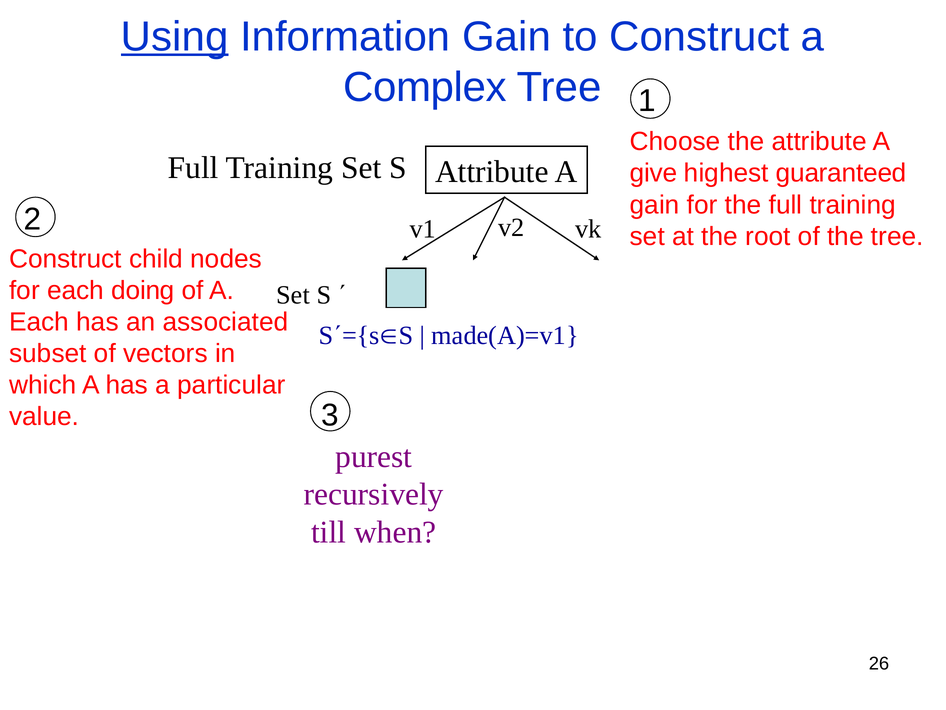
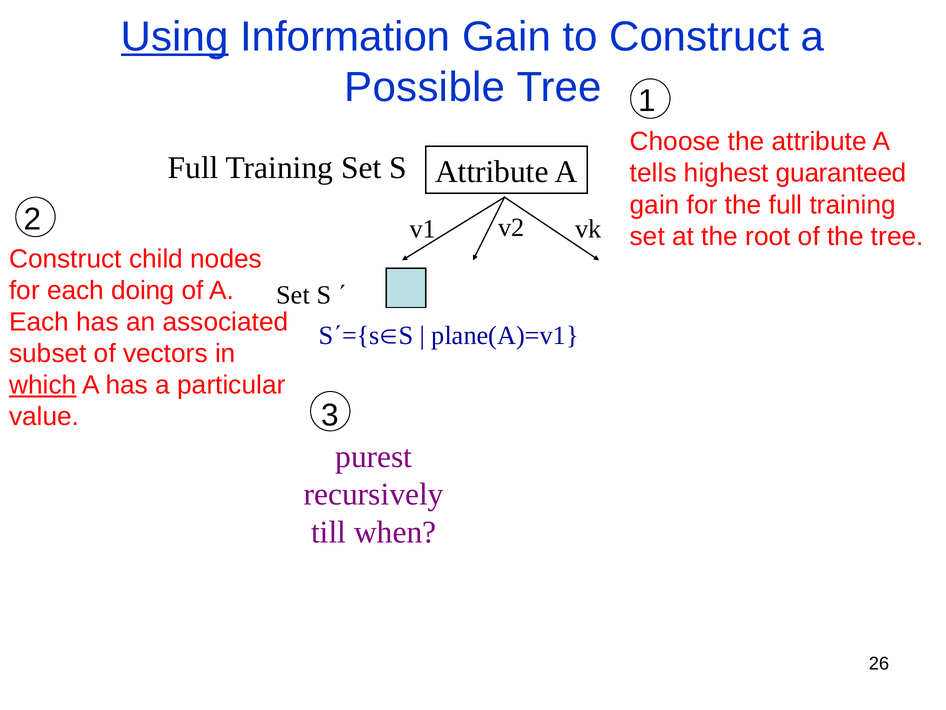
Complex: Complex -> Possible
give: give -> tells
made(A)=v1: made(A)=v1 -> plane(A)=v1
which underline: none -> present
